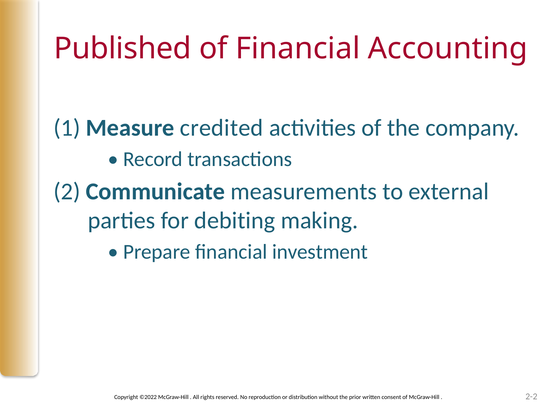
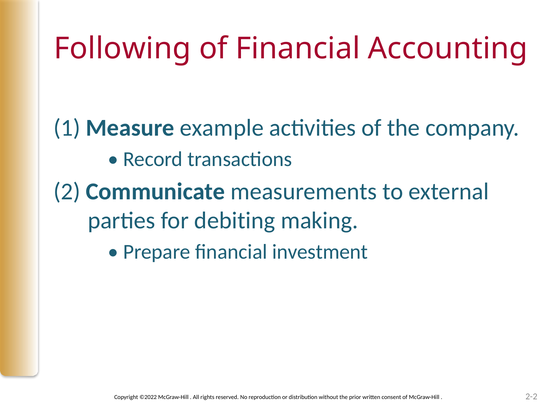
Published: Published -> Following
credited: credited -> example
